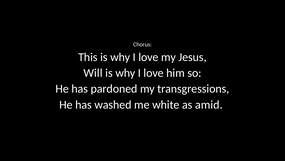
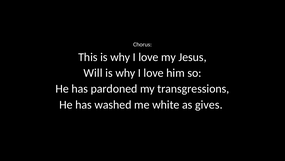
amid: amid -> gives
